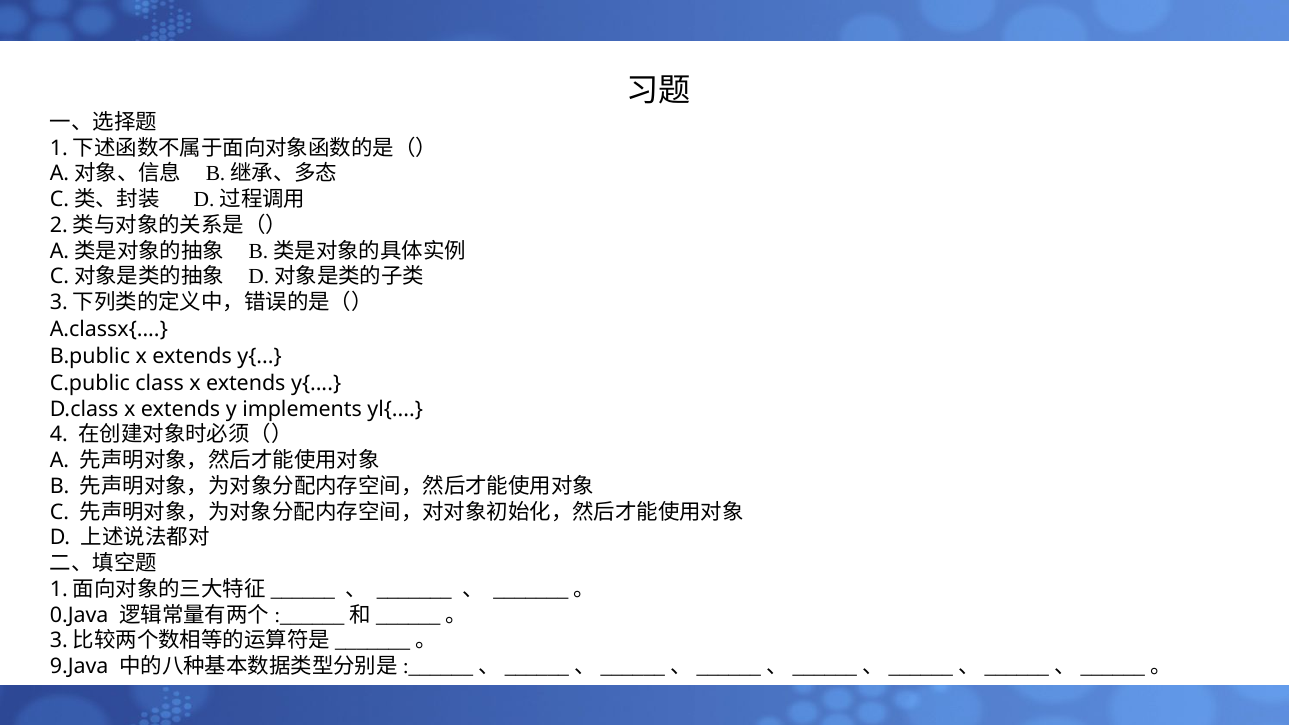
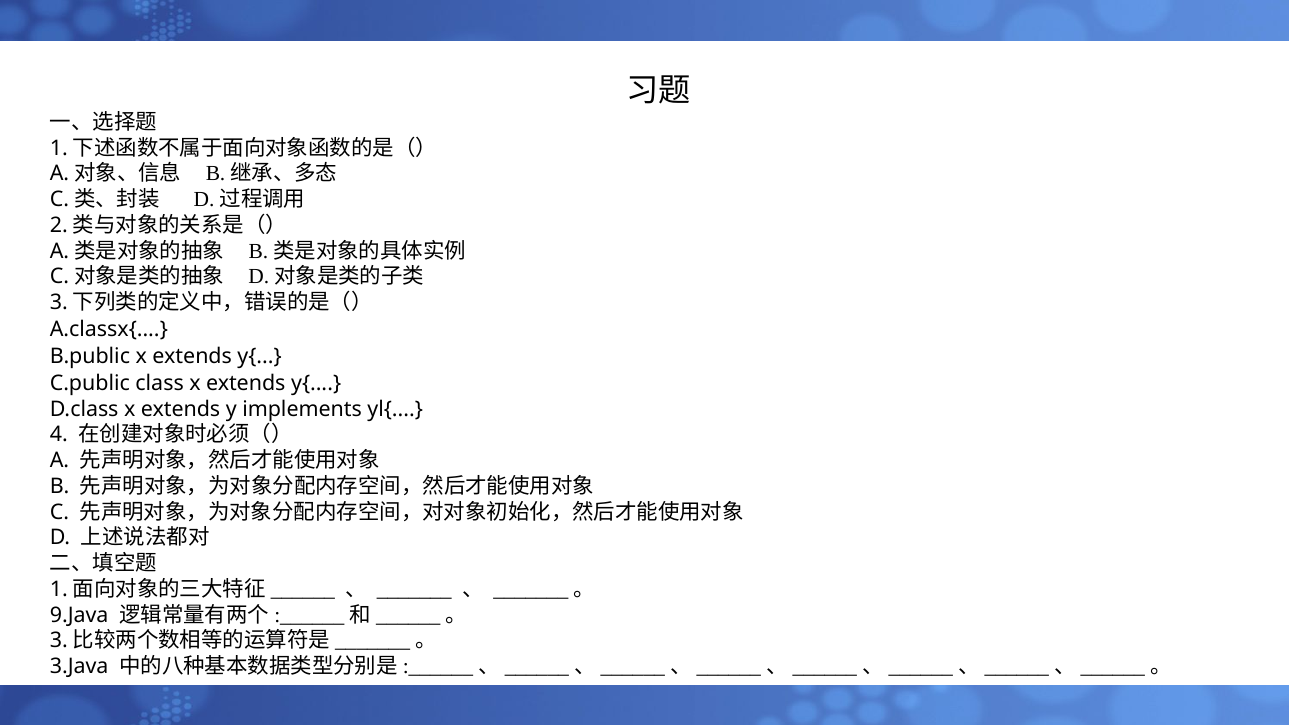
0.Java: 0.Java -> 9.Java
9.Java: 9.Java -> 3.Java
